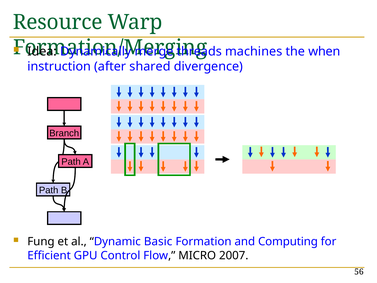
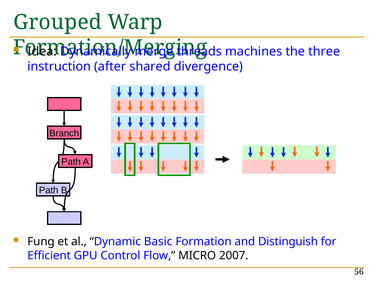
Resource: Resource -> Grouped
when: when -> three
Computing: Computing -> Distinguish
